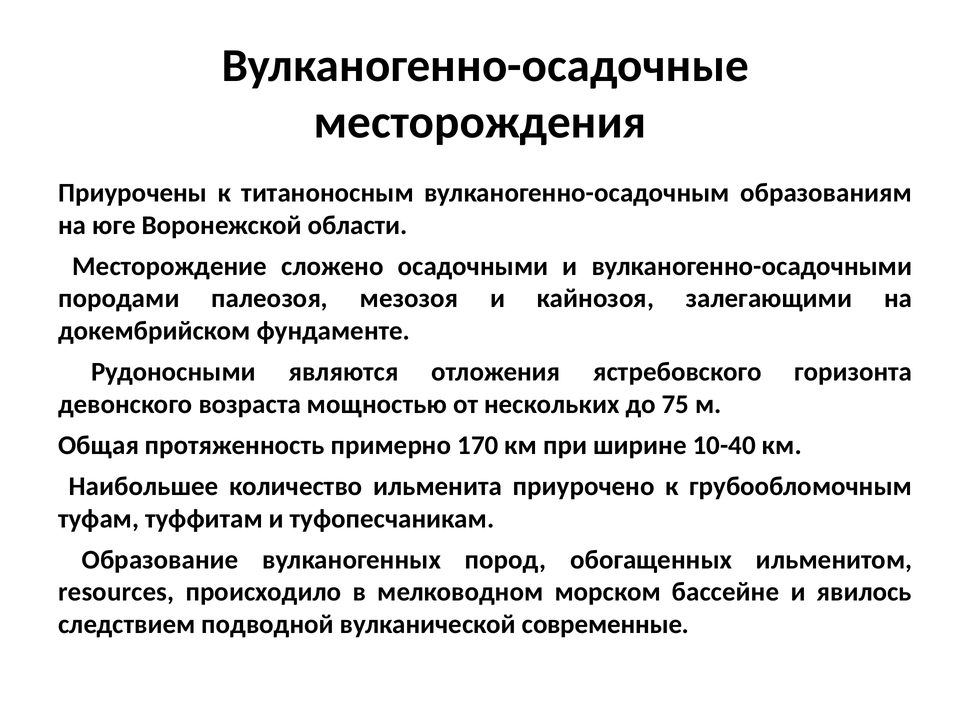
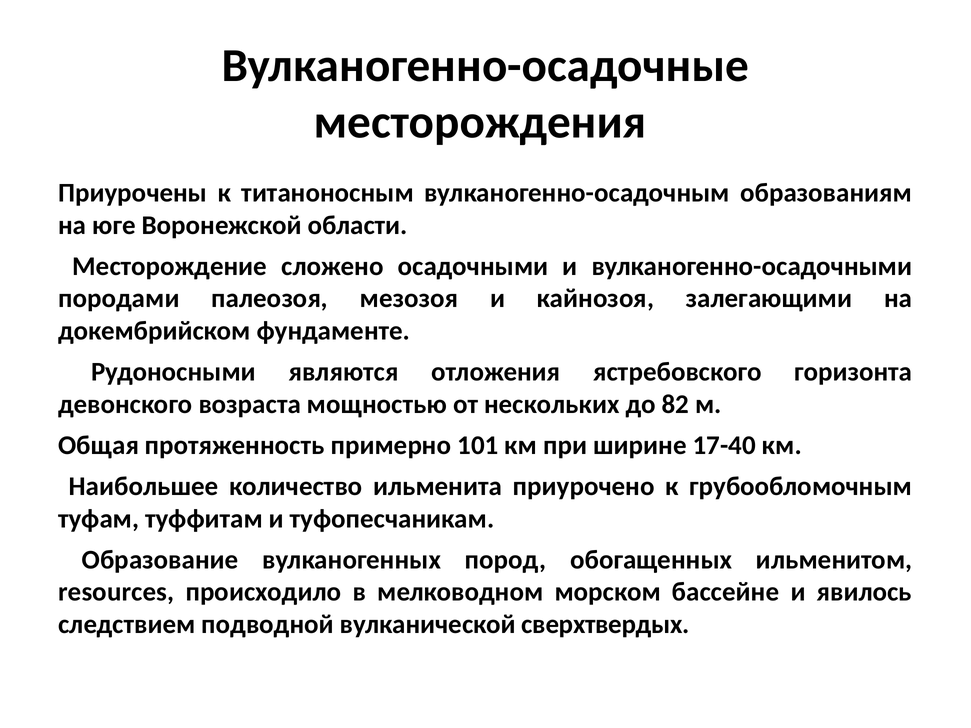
75: 75 -> 82
170: 170 -> 101
10-40: 10-40 -> 17-40
современные: современные -> сверхтвердых
